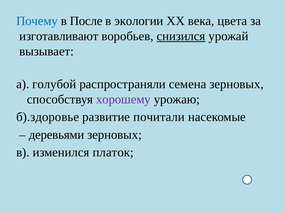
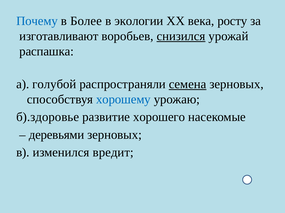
После: После -> Более
цвета: цвета -> росту
вызывает: вызывает -> распашка
семена underline: none -> present
хорошему colour: purple -> blue
почитали: почитали -> хорошего
платок: платок -> вредит
